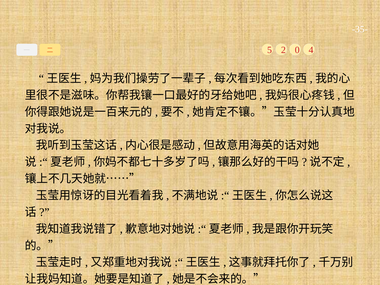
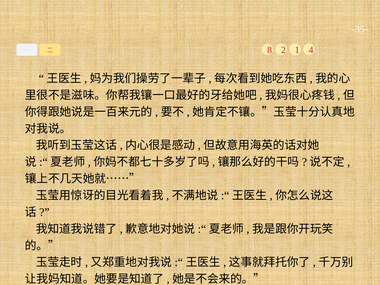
5: 5 -> 8
0: 0 -> 1
